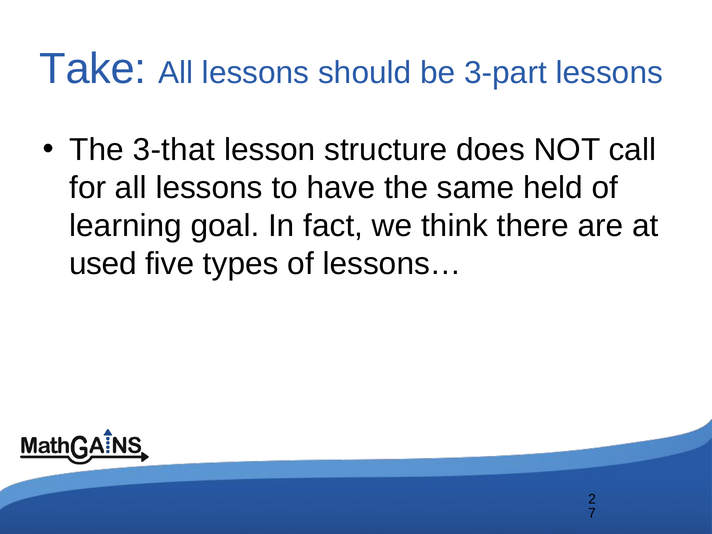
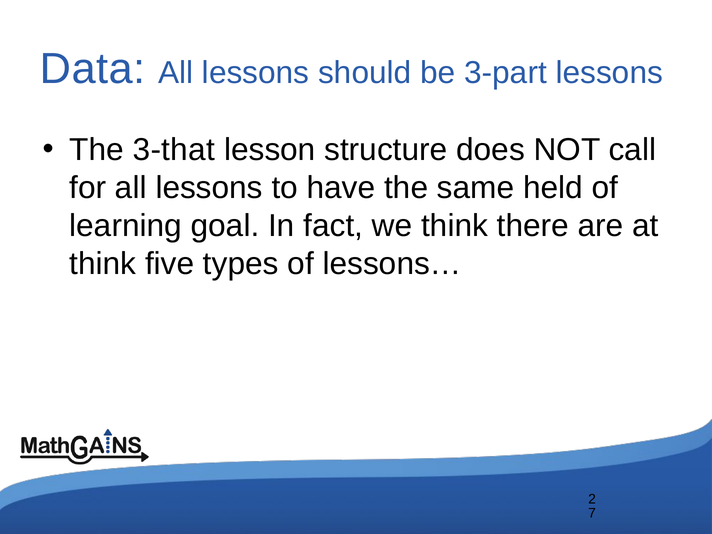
Take: Take -> Data
used at (103, 264): used -> think
